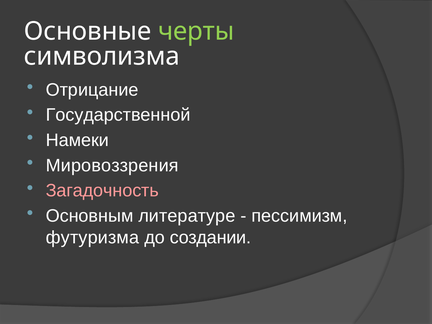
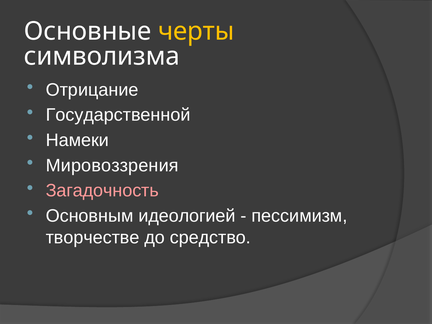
черты colour: light green -> yellow
литературе: литературе -> идеологией
футуризма: футуризма -> творчестве
создании: создании -> средство
